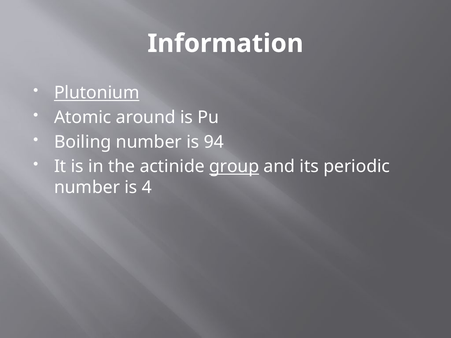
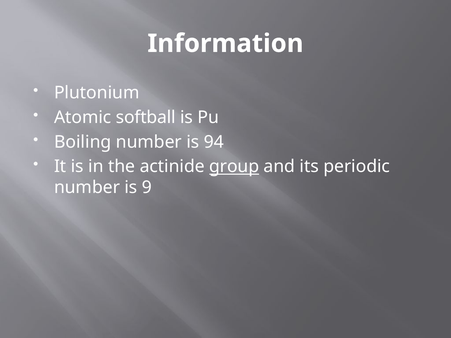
Plutonium underline: present -> none
around: around -> softball
4: 4 -> 9
